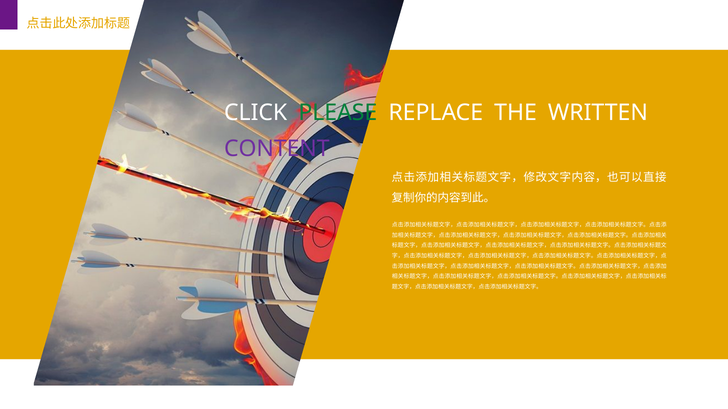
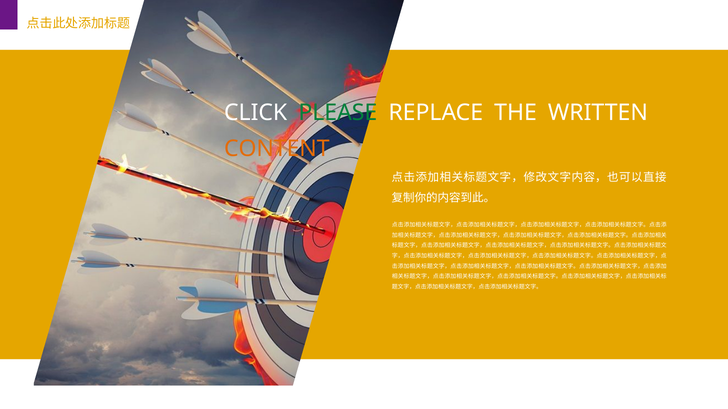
CONTENT colour: purple -> orange
